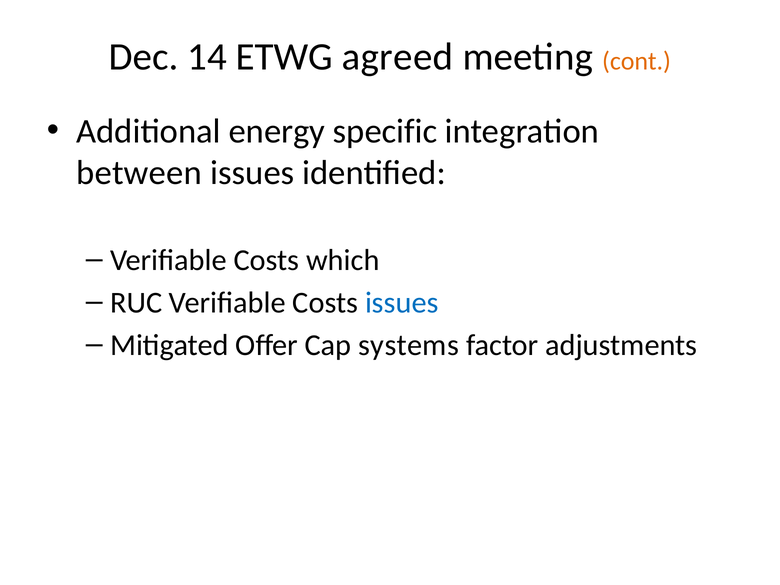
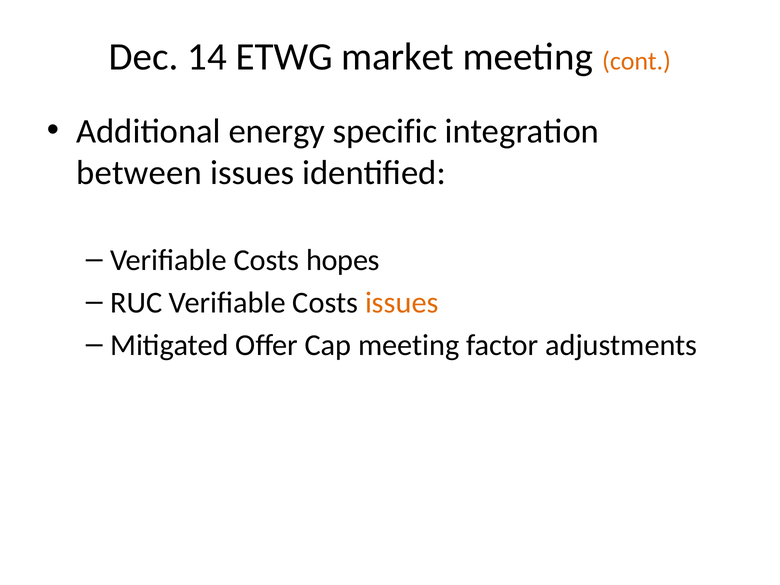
agreed: agreed -> market
which: which -> hopes
issues at (402, 303) colour: blue -> orange
Cap systems: systems -> meeting
